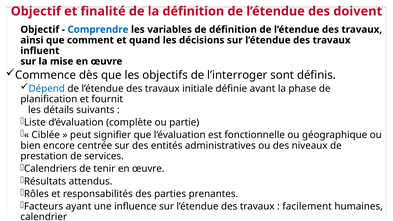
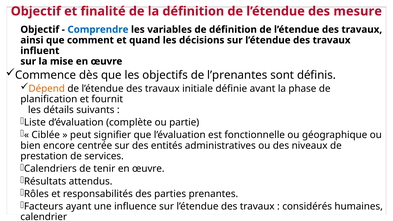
doivent: doivent -> mesure
l’interroger: l’interroger -> l’prenantes
Dépend colour: blue -> orange
facilement: facilement -> considérés
